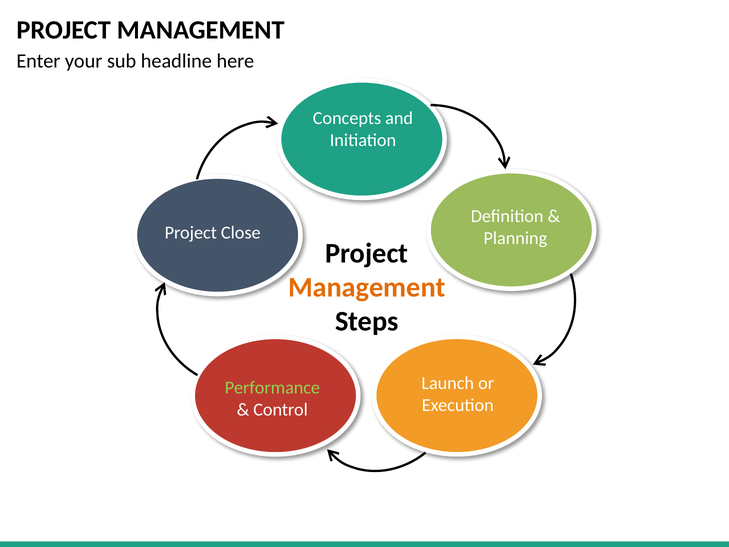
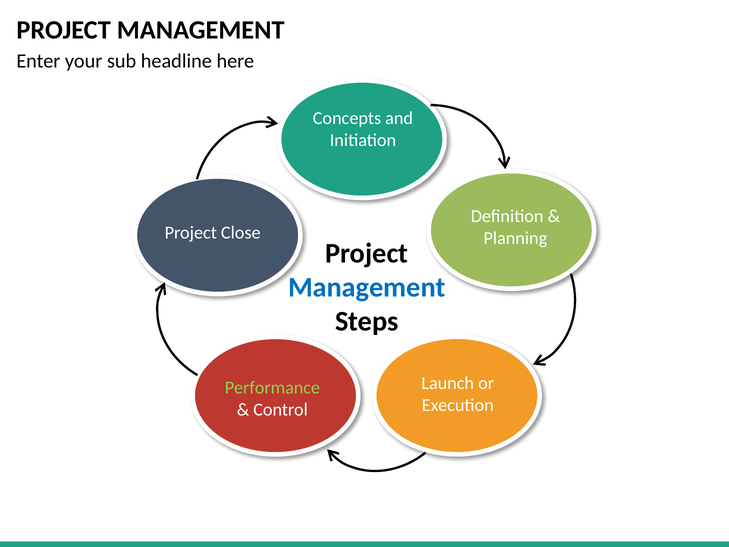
Management at (367, 287) colour: orange -> blue
